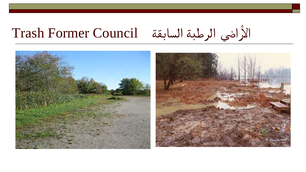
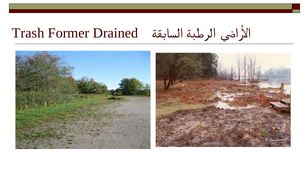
Council: Council -> Drained
